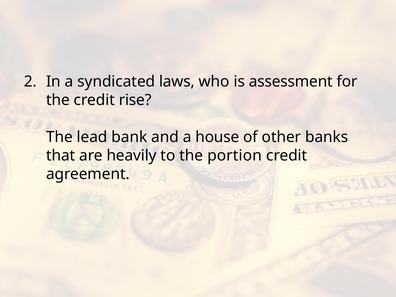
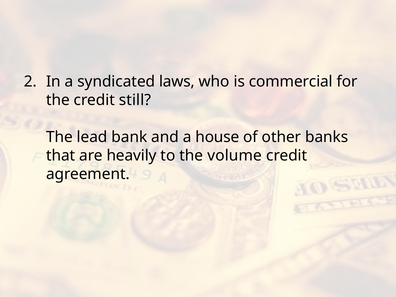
assessment: assessment -> commercial
rise: rise -> still
portion: portion -> volume
